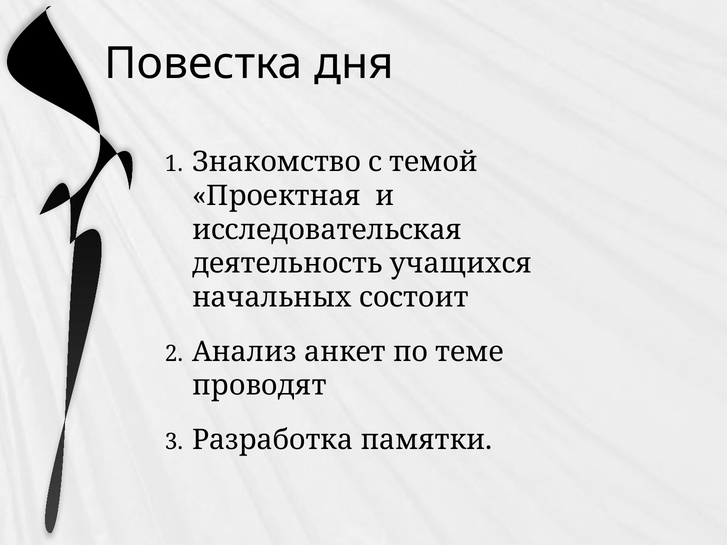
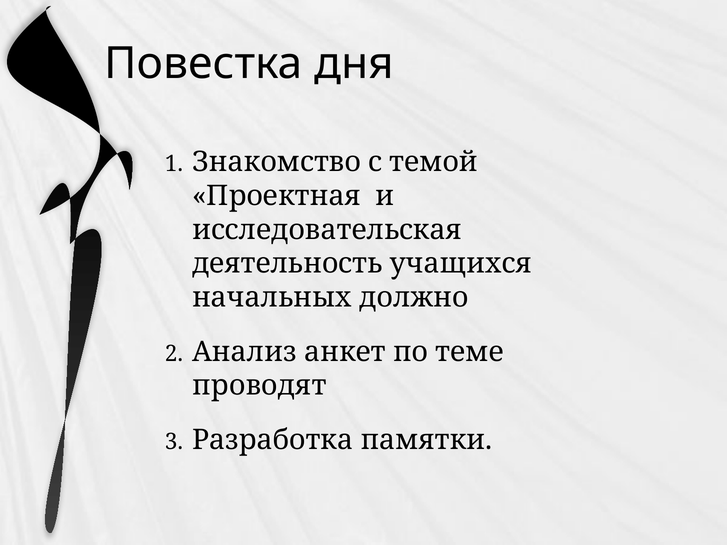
состоит: состоит -> должно
